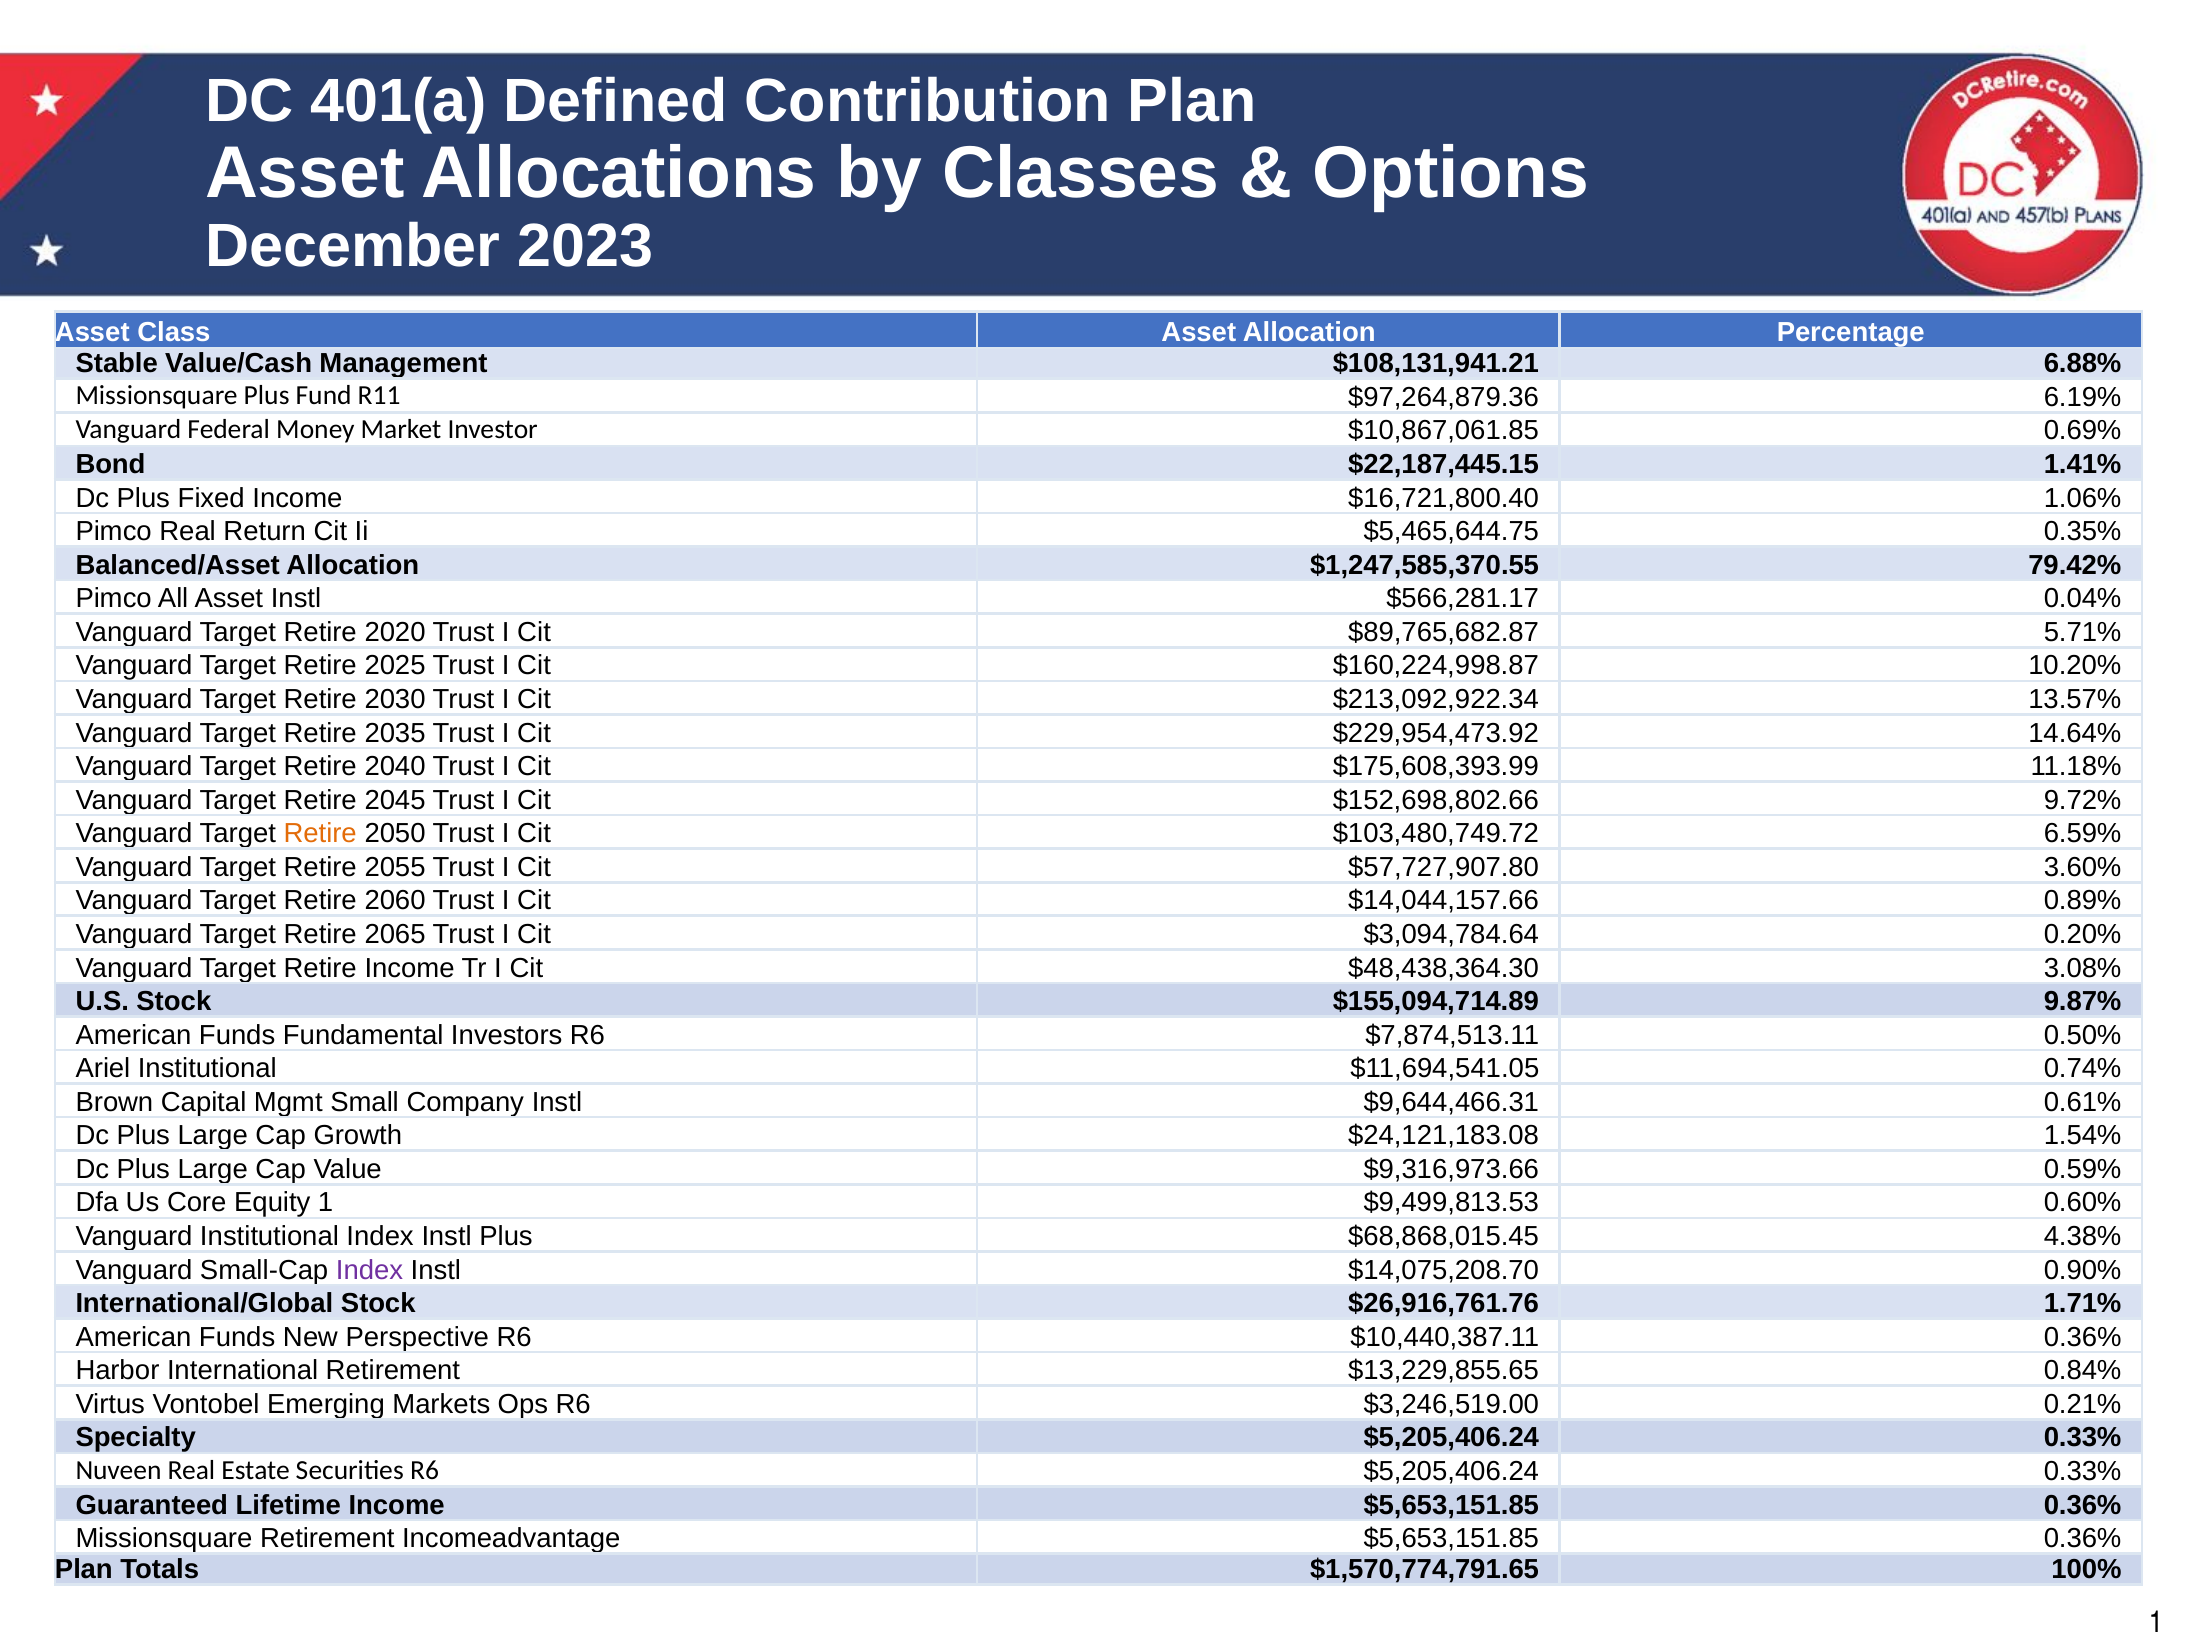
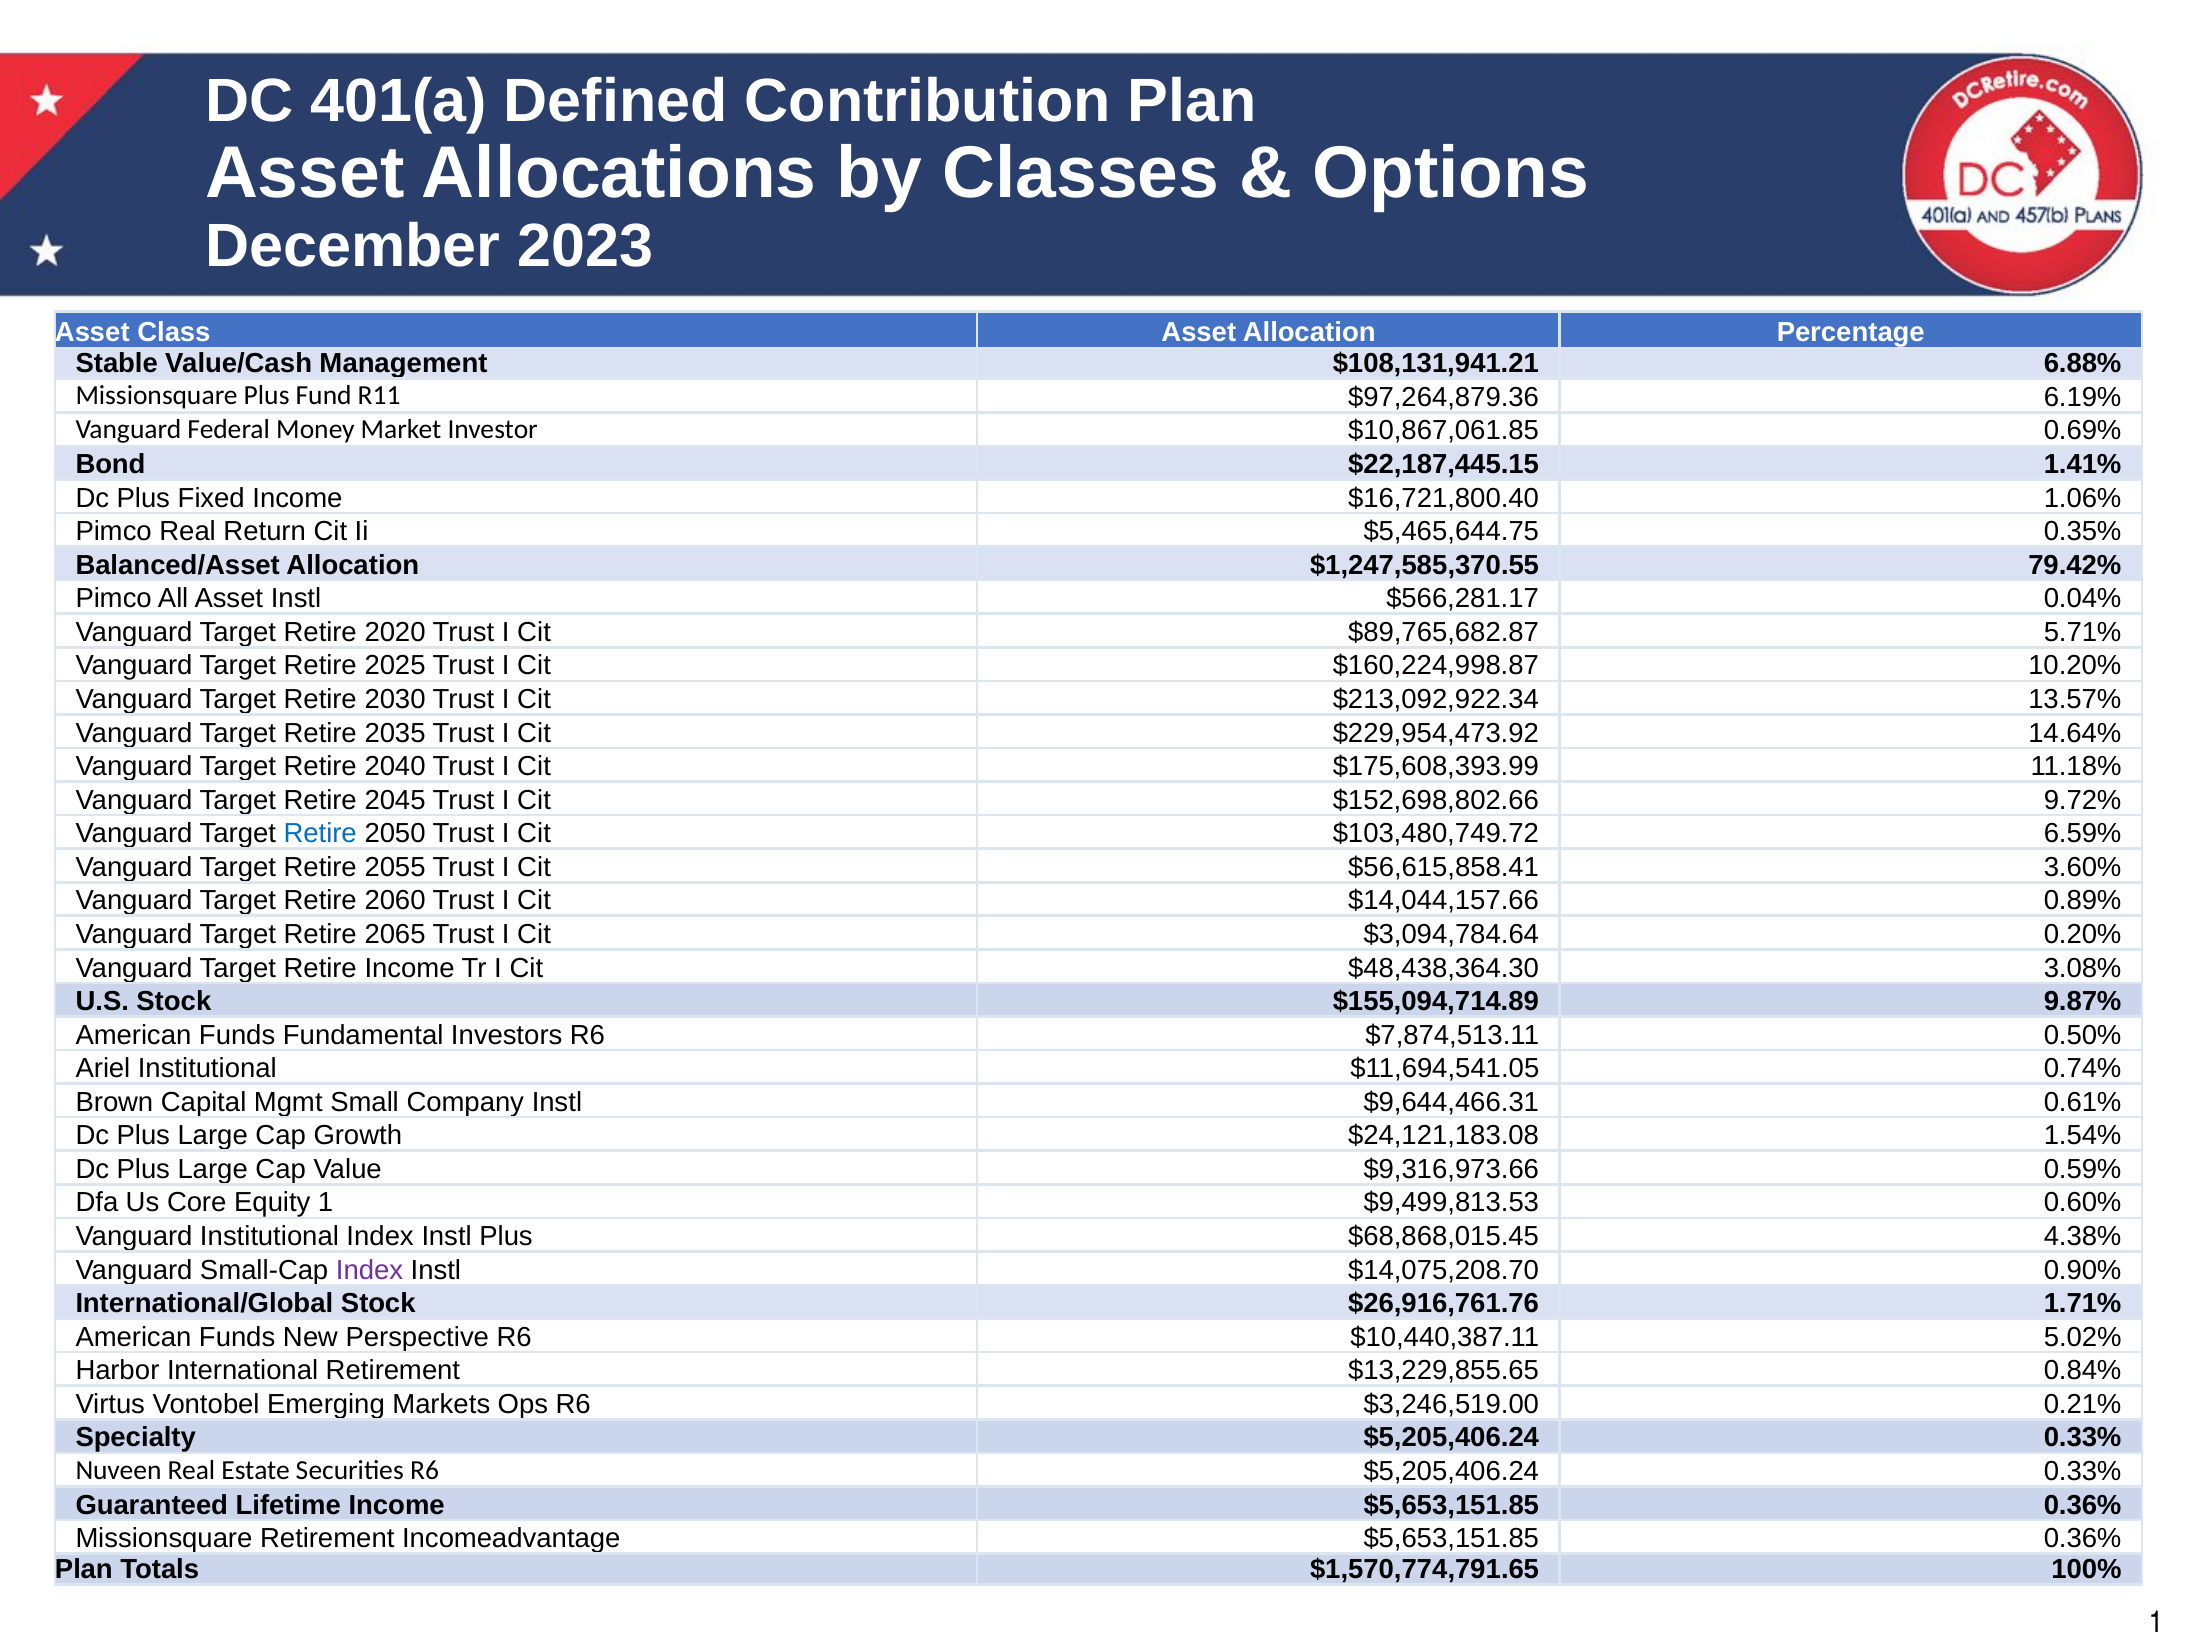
Retire at (320, 834) colour: orange -> blue
$57,727,907.80: $57,727,907.80 -> $56,615,858.41
$10,440,387.11 0.36%: 0.36% -> 5.02%
